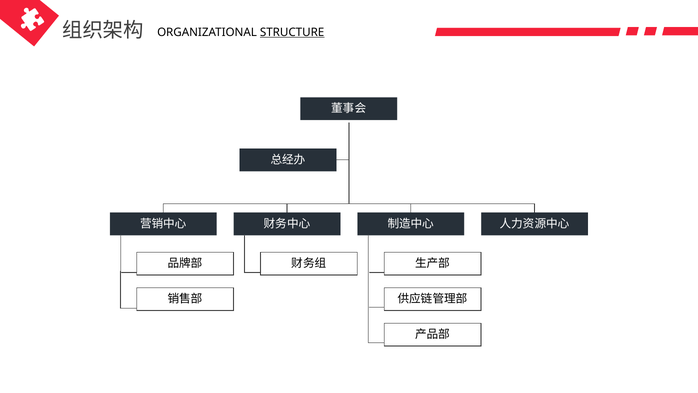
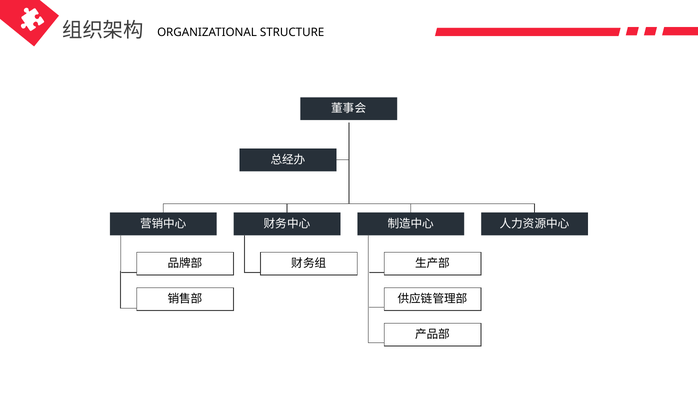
STRUCTURE underline: present -> none
